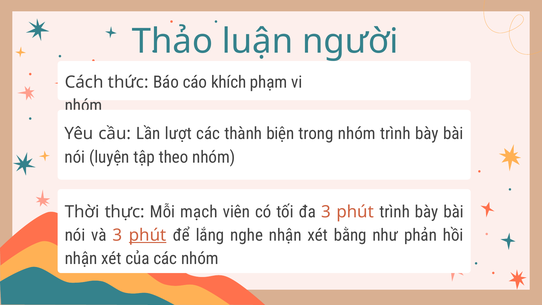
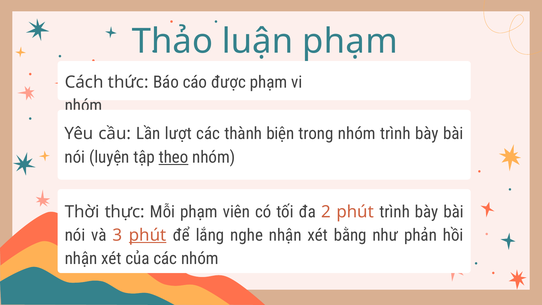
luận người: người -> phạm
khích: khích -> được
theo underline: none -> present
Mỗi mạch: mạch -> phạm
đa 3: 3 -> 2
